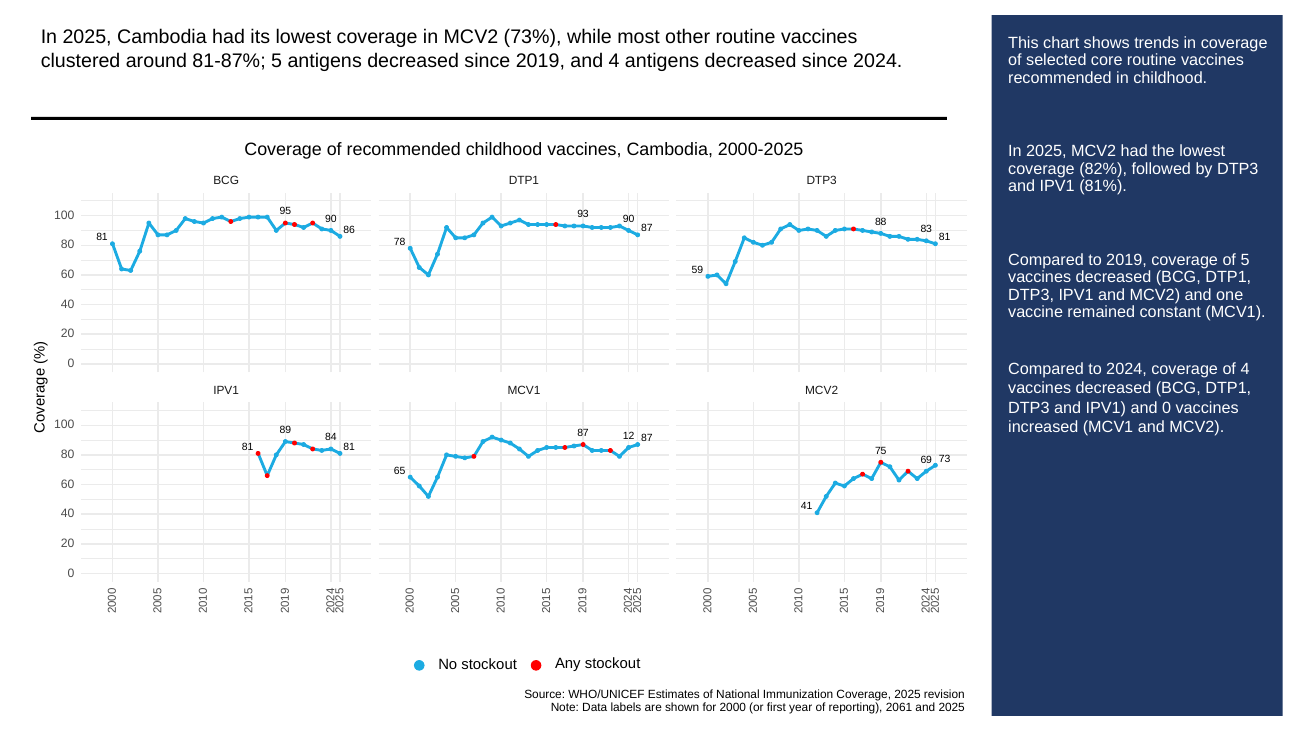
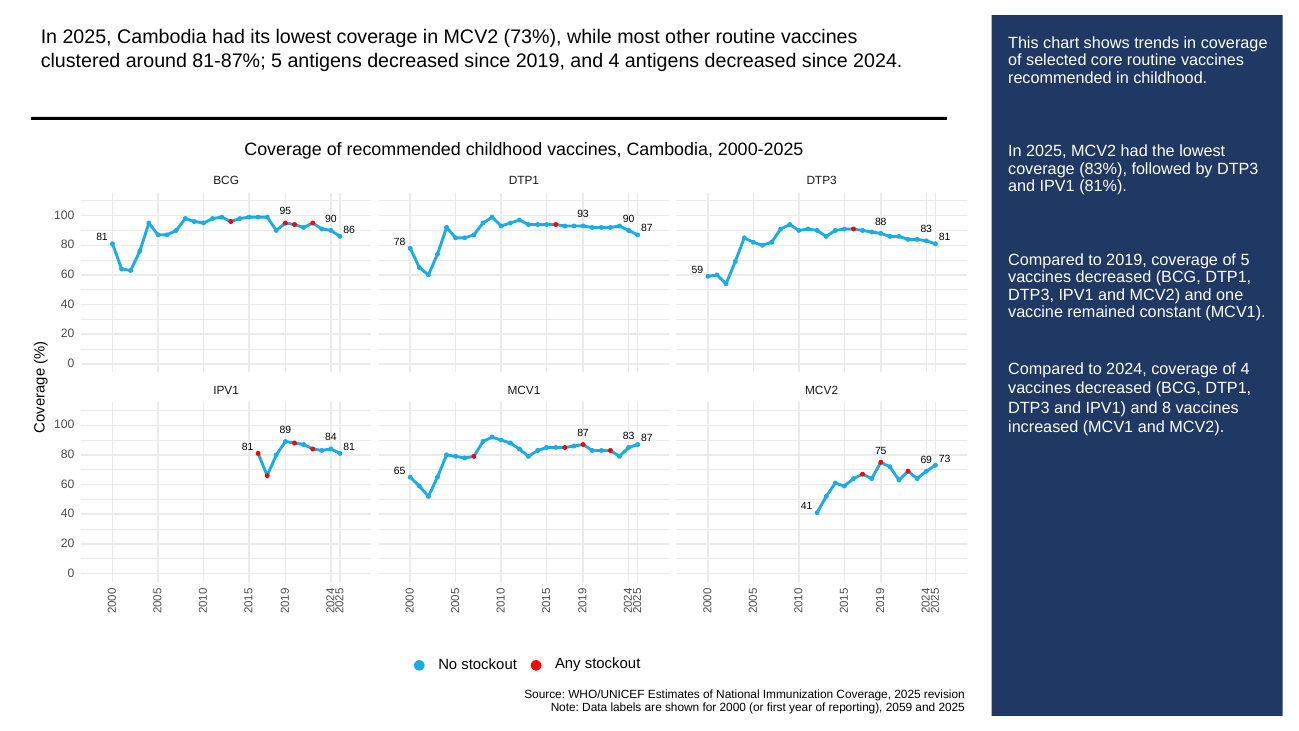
82%: 82% -> 83%
and 0: 0 -> 8
87 12: 12 -> 83
2061: 2061 -> 2059
